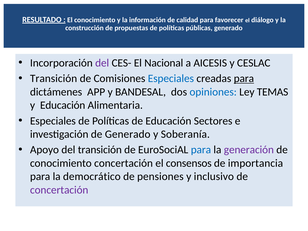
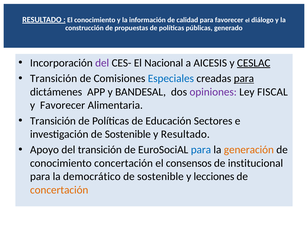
CESLAC underline: none -> present
opiniones colour: blue -> purple
TEMAS: TEMAS -> FISCAL
y Educación: Educación -> Favorecer
Especiales at (53, 121): Especiales -> Transición
investigación de Generado: Generado -> Sostenible
y Soberanía: Soberanía -> Resultado
generación colour: purple -> orange
importancia: importancia -> institucional
pensiones at (160, 177): pensiones -> sostenible
inclusivo: inclusivo -> lecciones
concertación at (59, 190) colour: purple -> orange
